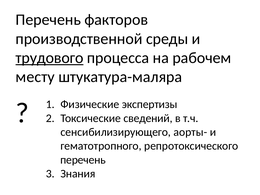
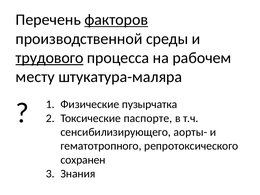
факторов underline: none -> present
экспертизы: экспертизы -> пузырчатка
сведений: сведений -> паспорте
перечень at (83, 160): перечень -> сохранен
